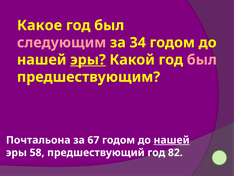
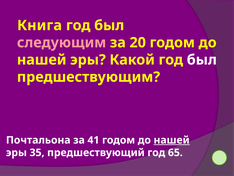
Какое: Какое -> Книга
34: 34 -> 20
эры at (88, 60) underline: present -> none
был at (202, 60) colour: pink -> white
67: 67 -> 41
58: 58 -> 35
82: 82 -> 65
